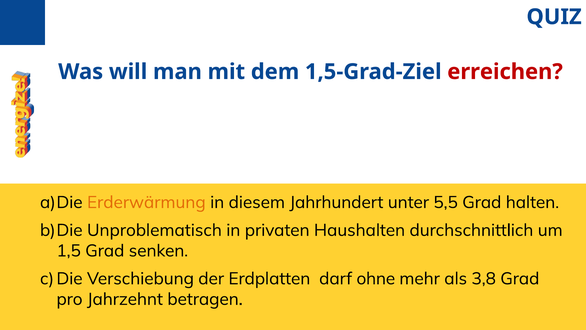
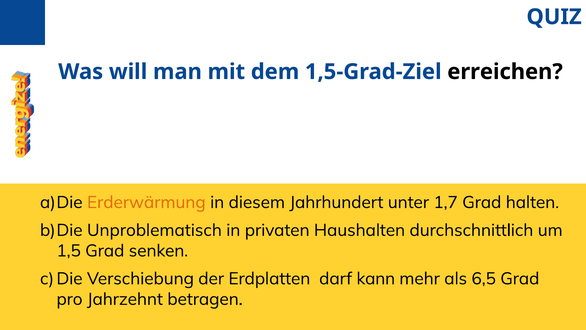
erreichen colour: red -> black
5,5: 5,5 -> 1,7
ohne: ohne -> kann
3,8: 3,8 -> 6,5
